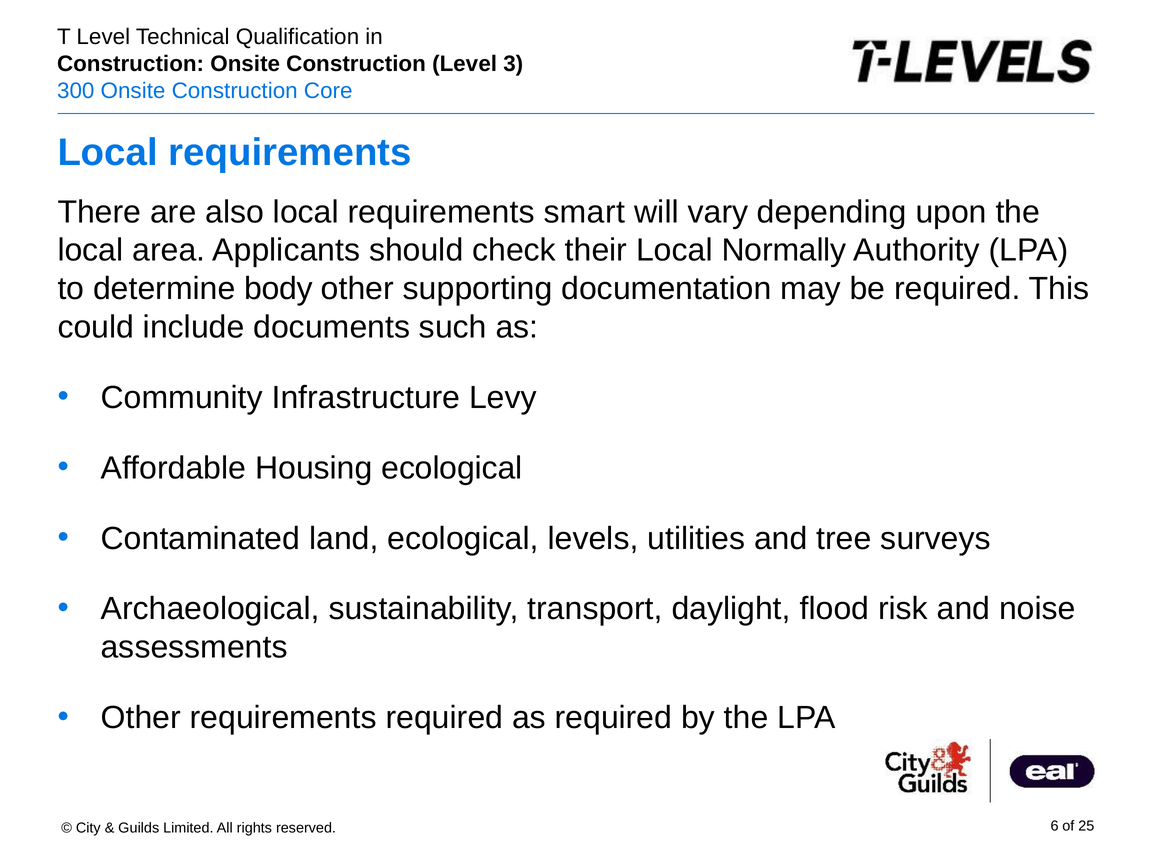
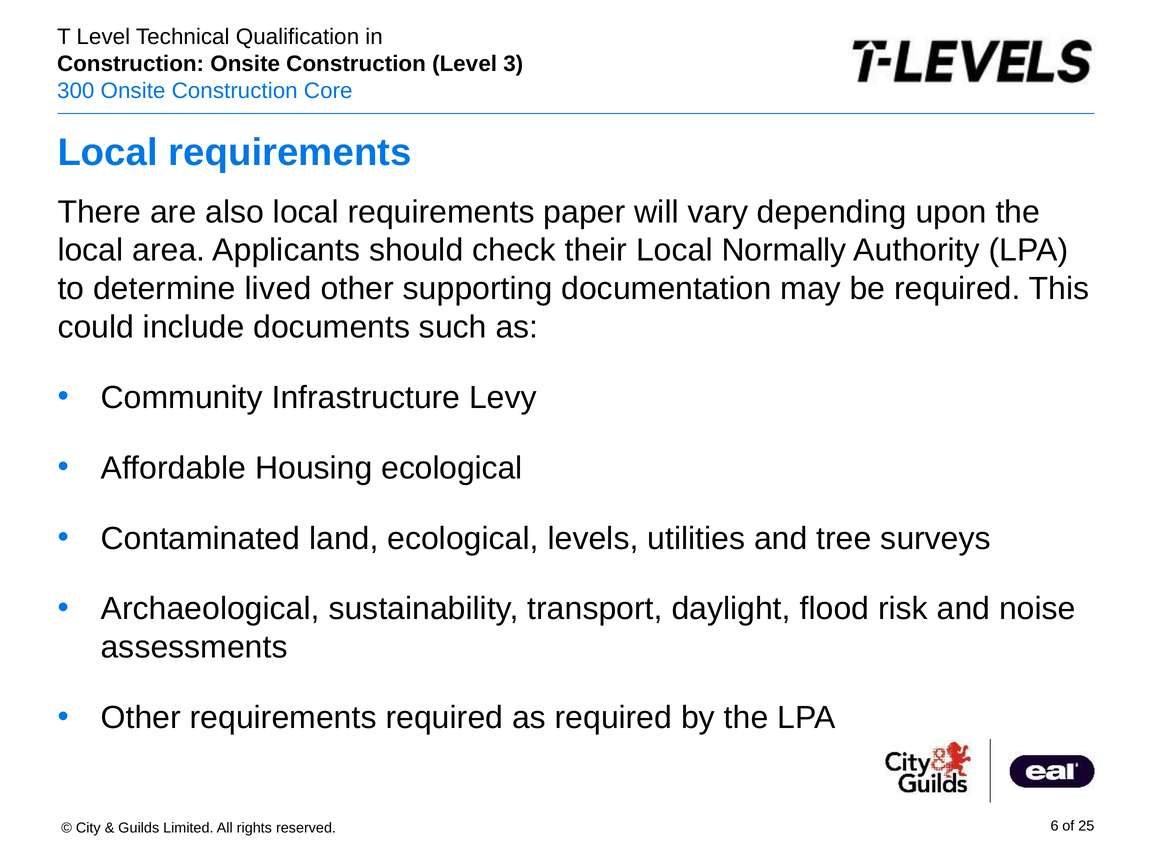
smart: smart -> paper
body: body -> lived
